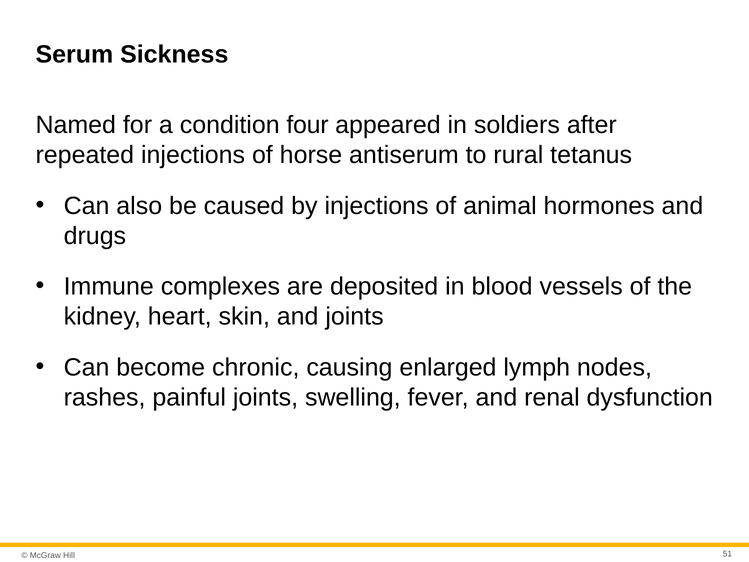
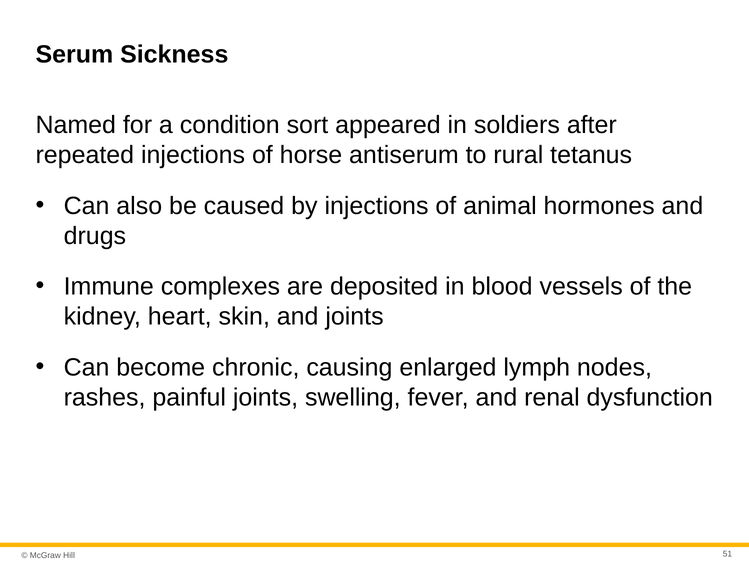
four: four -> sort
